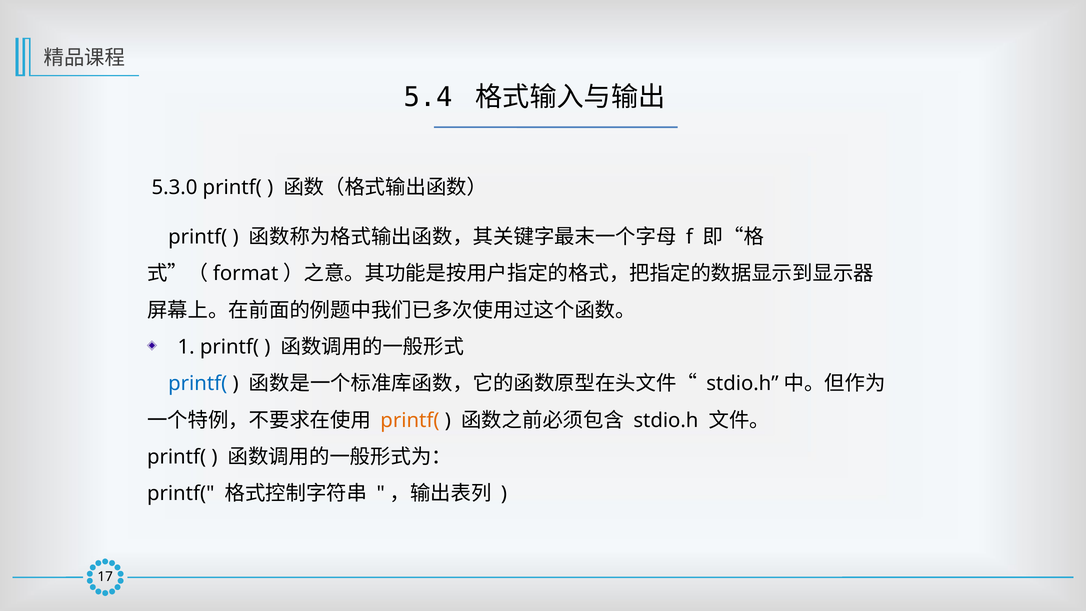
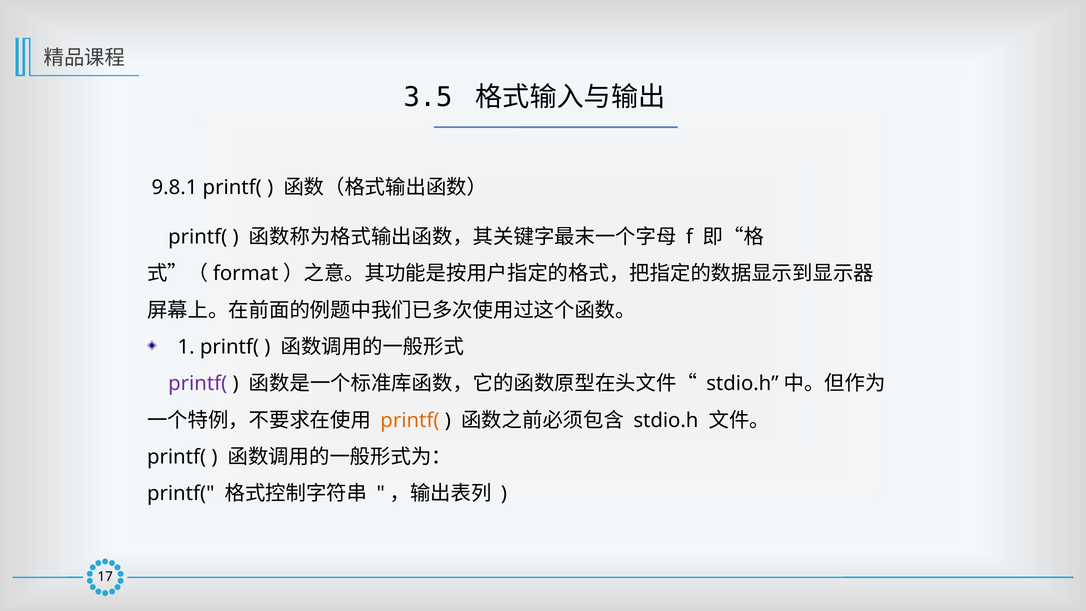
5.4: 5.4 -> 3.5
5.3.0: 5.3.0 -> 9.8.1
printf( at (198, 384) colour: blue -> purple
